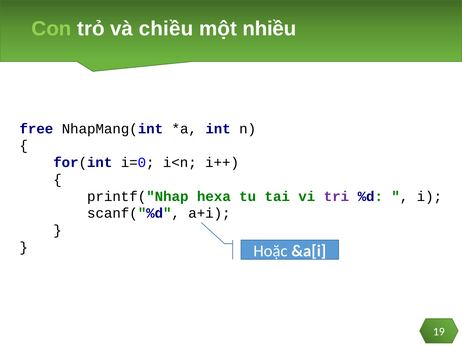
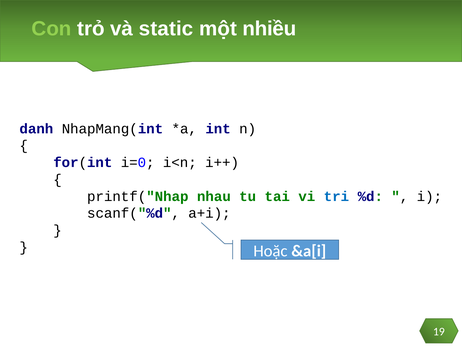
chiều: chiều -> static
free: free -> danh
hexa: hexa -> nhau
tri colour: purple -> blue
